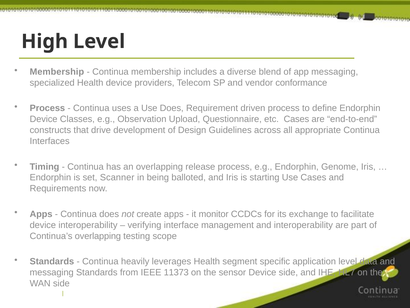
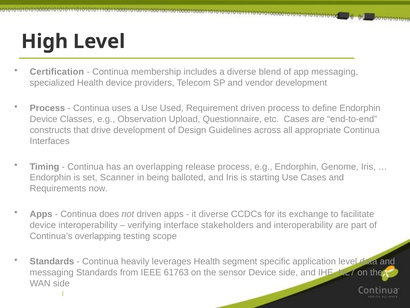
Membership at (57, 72): Membership -> Certification
vendor conformance: conformance -> development
Use Does: Does -> Used
not create: create -> driven
it monitor: monitor -> diverse
management: management -> stakeholders
11373: 11373 -> 61763
